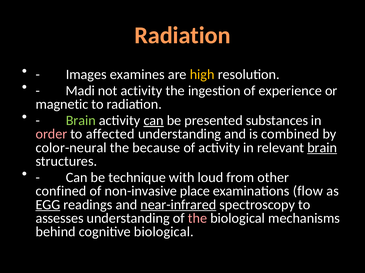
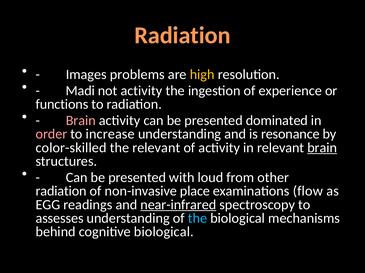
examines: examines -> problems
magnetic: magnetic -> functions
Brain at (81, 121) colour: light green -> pink
can at (154, 121) underline: present -> none
substances: substances -> dominated
affected: affected -> increase
combined: combined -> resonance
color-neural: color-neural -> color-skilled
the because: because -> relevant
technique at (137, 178): technique -> presented
confined at (61, 192): confined -> radiation
EGG underline: present -> none
the at (197, 219) colour: pink -> light blue
